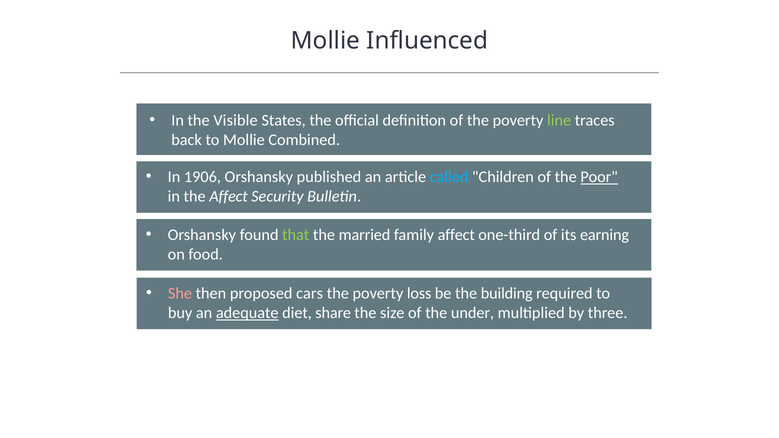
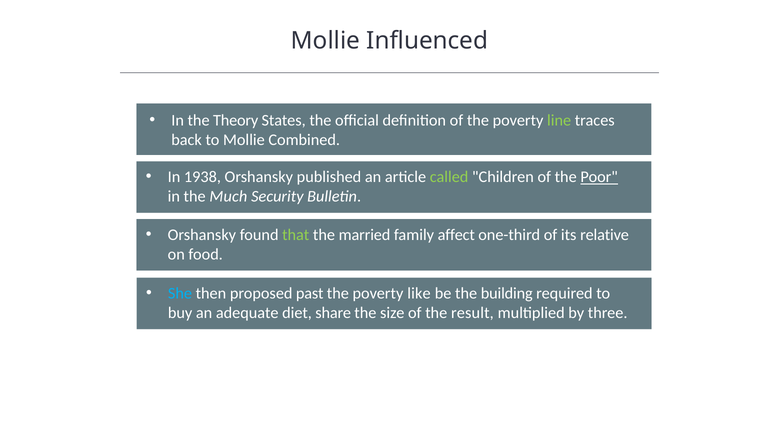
Visible: Visible -> Theory
1906: 1906 -> 1938
called colour: light blue -> light green
the Affect: Affect -> Much
earning: earning -> relative
She colour: pink -> light blue
cars: cars -> past
loss: loss -> like
adequate underline: present -> none
under: under -> result
